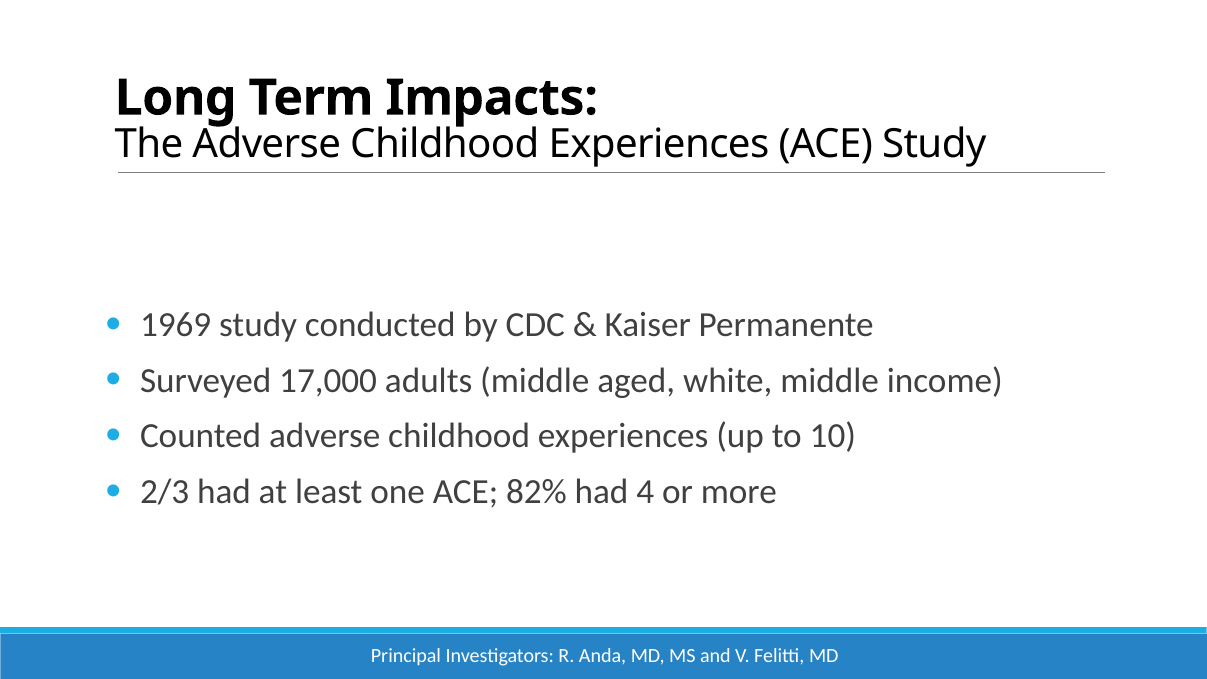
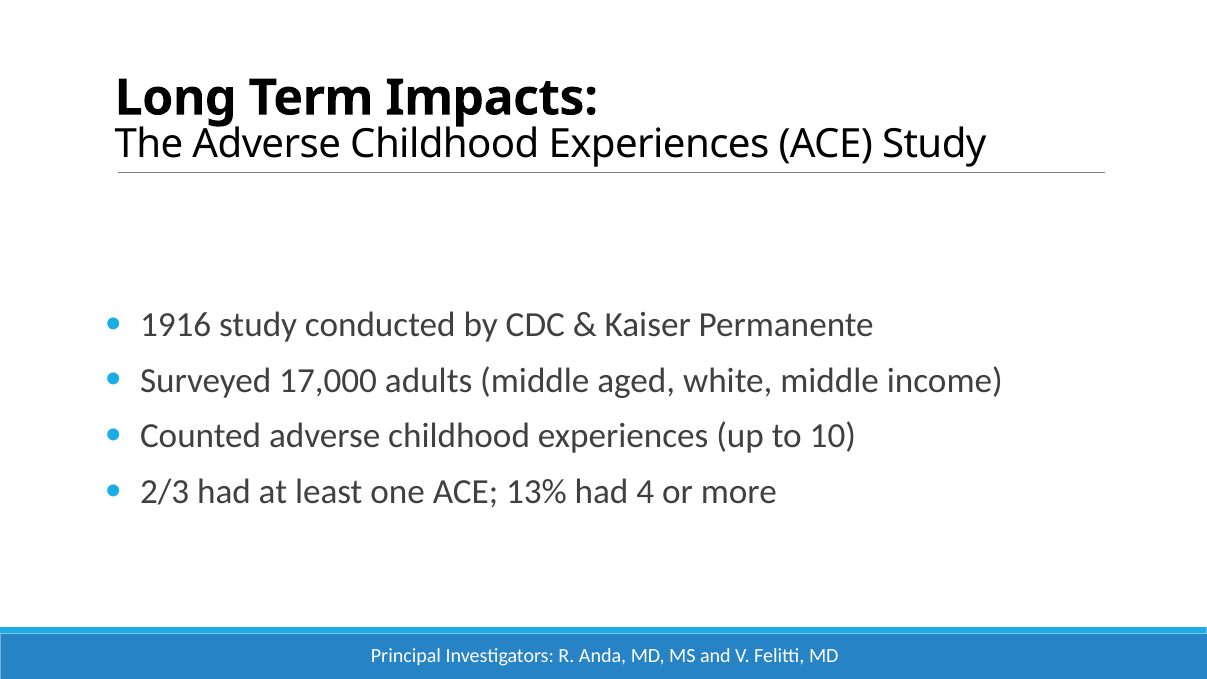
1969: 1969 -> 1916
82%: 82% -> 13%
